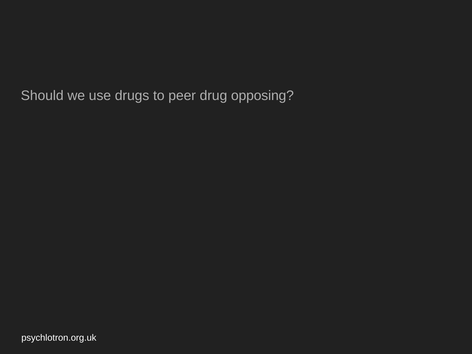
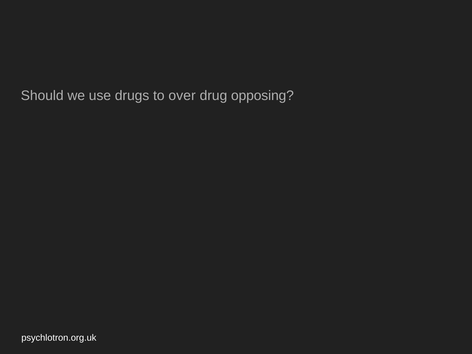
peer: peer -> over
